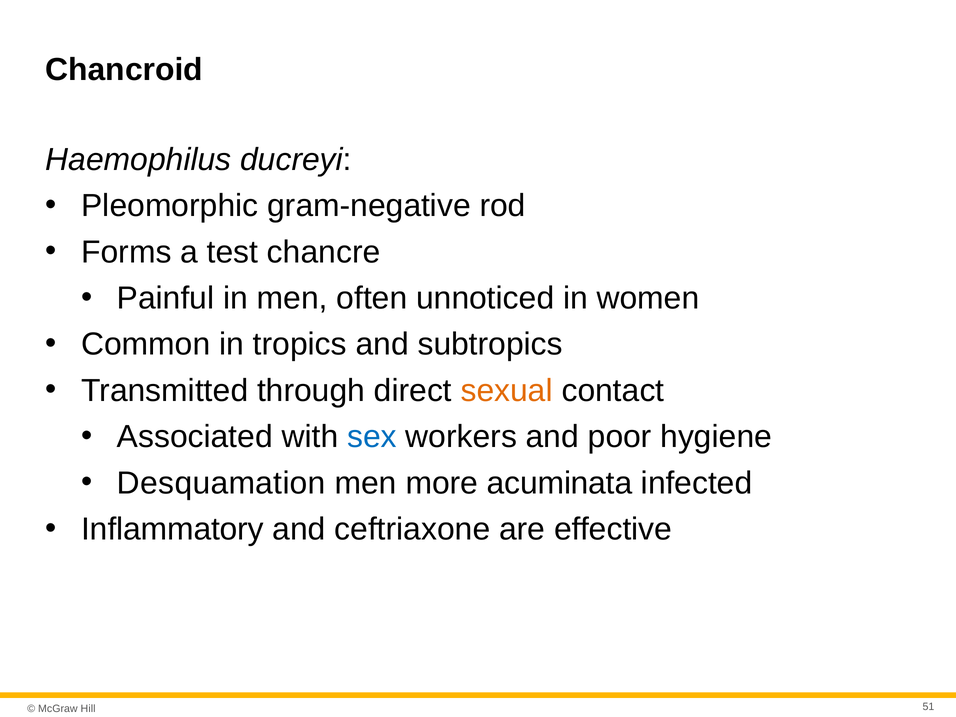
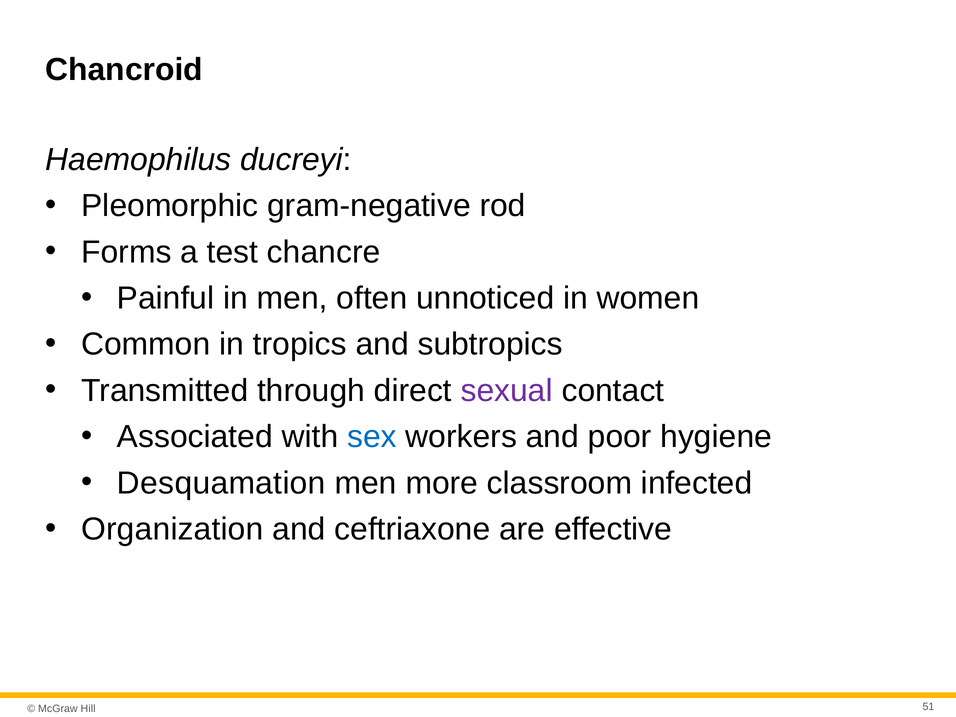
sexual colour: orange -> purple
acuminata: acuminata -> classroom
Inflammatory: Inflammatory -> Organization
